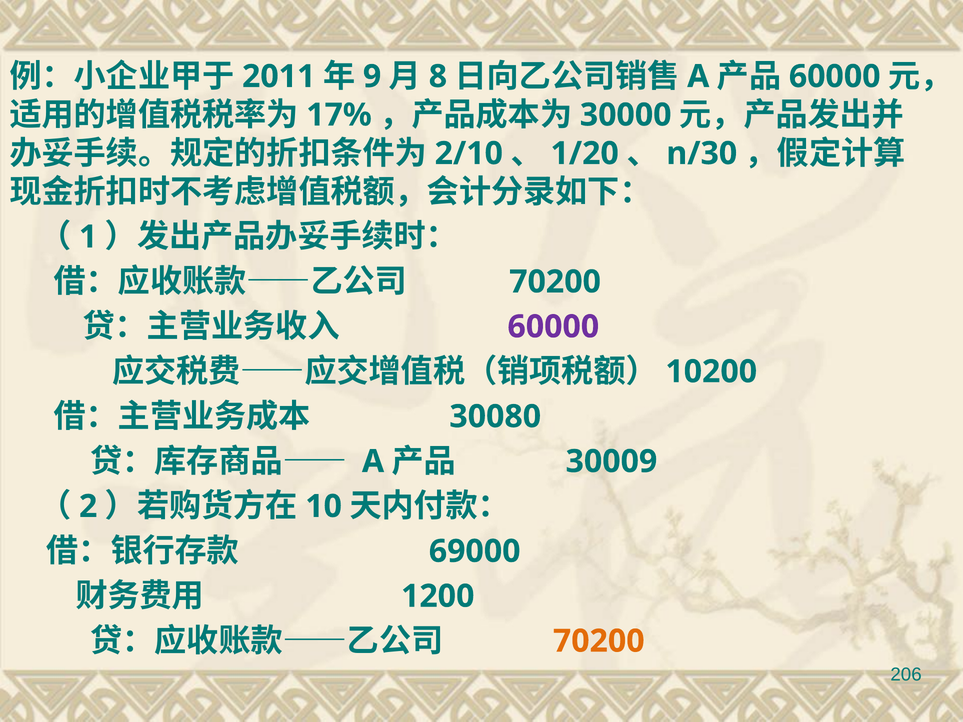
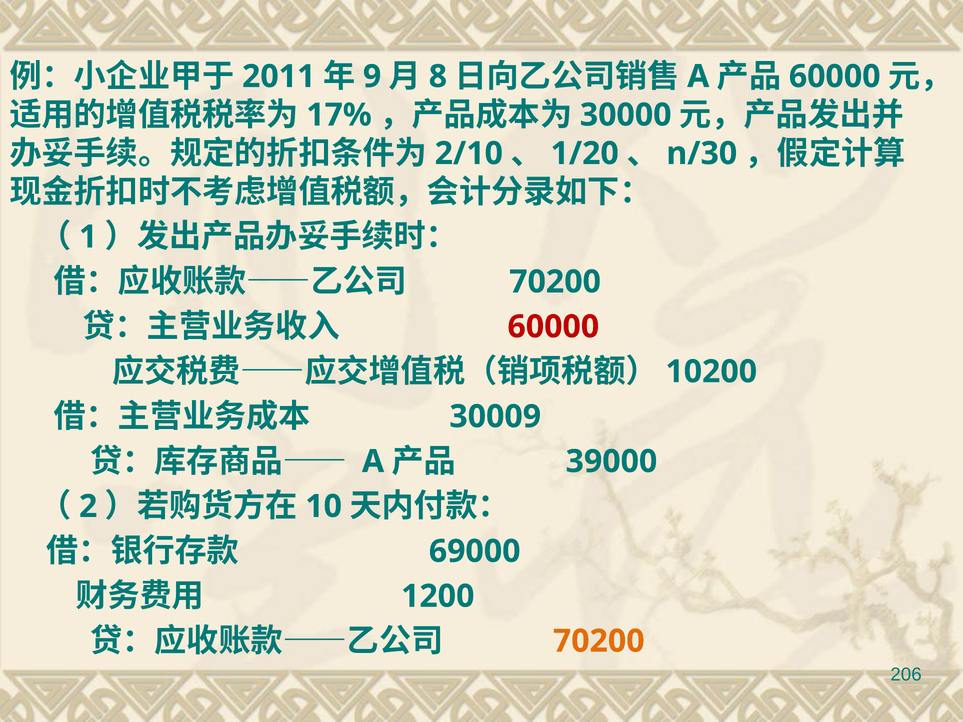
60000 at (553, 327) colour: purple -> red
30080: 30080 -> 30009
30009: 30009 -> 39000
